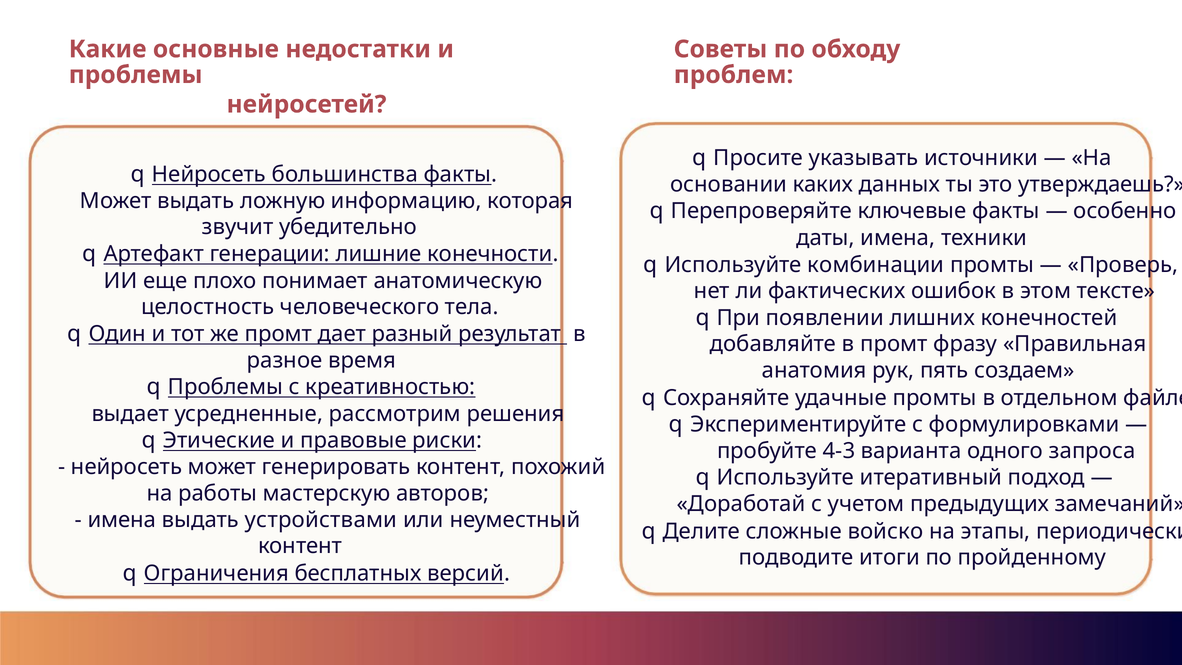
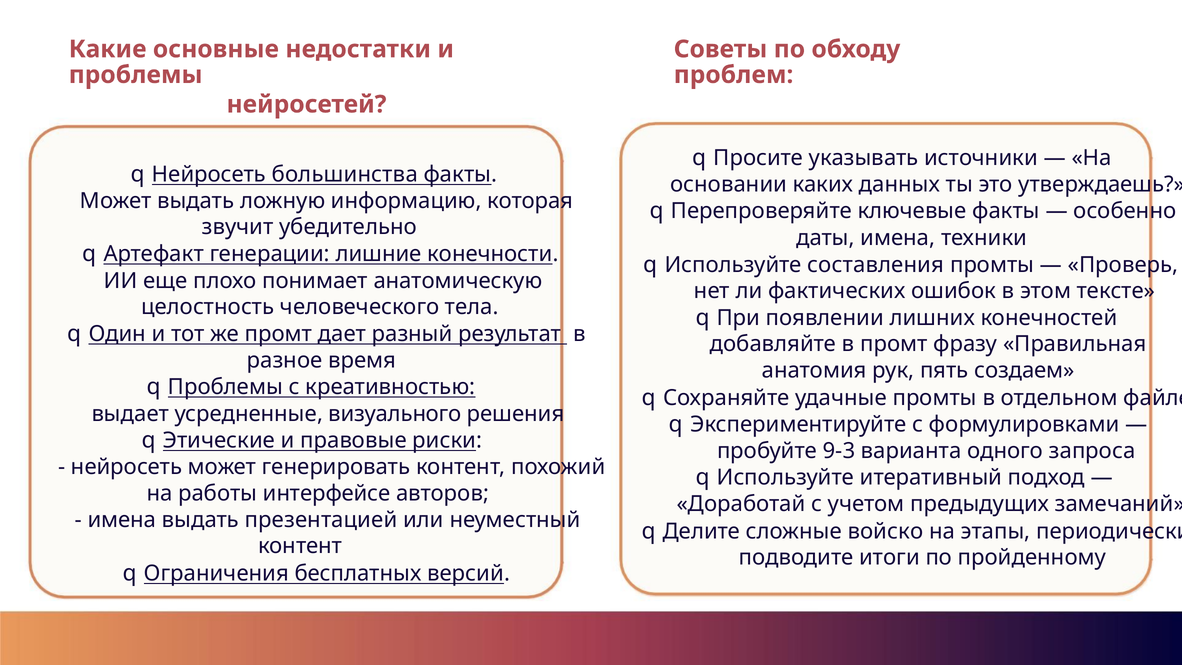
комбинации: комбинации -> составления
рассмотрим: рассмотрим -> визуального
4-3: 4-3 -> 9-3
мастерскую: мастерскую -> интерфейсе
устройствами: устройствами -> презентацией
